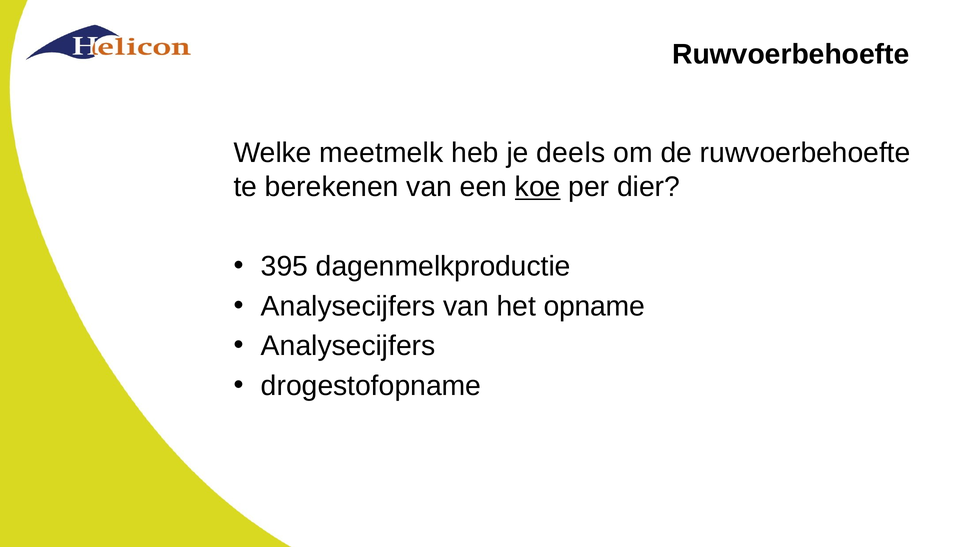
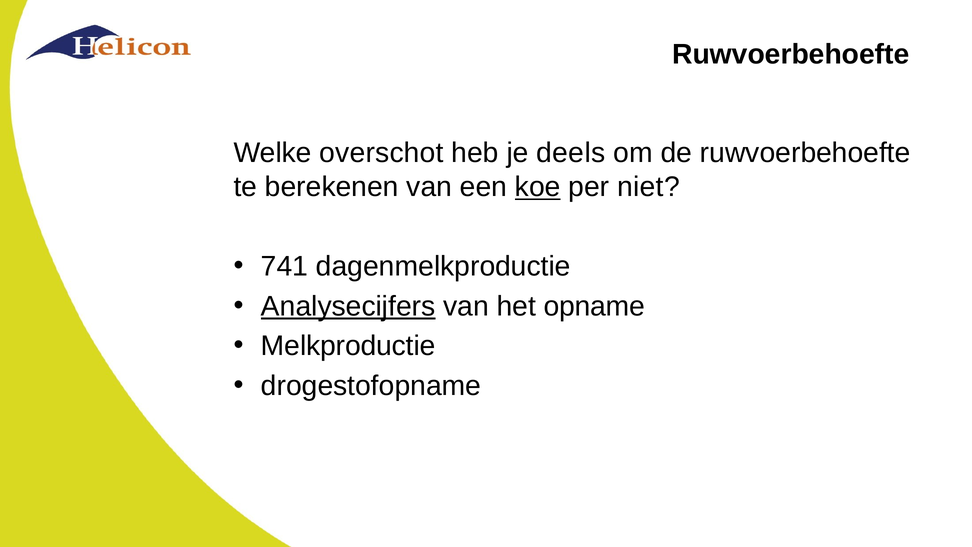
meetmelk: meetmelk -> overschot
dier: dier -> niet
395: 395 -> 741
Analysecijfers at (348, 306) underline: none -> present
Analysecijfers at (348, 346): Analysecijfers -> Melkproductie
